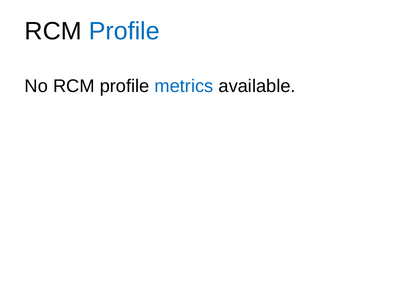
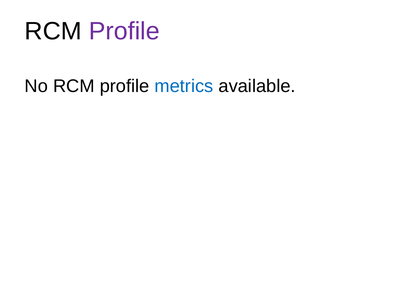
Profile at (124, 31) colour: blue -> purple
